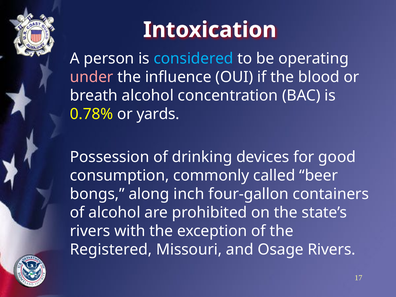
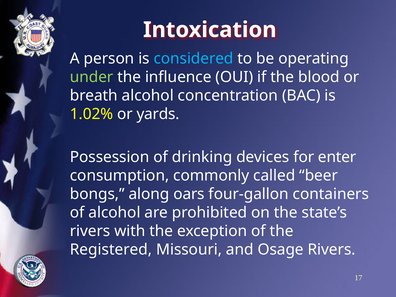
under colour: pink -> light green
0.78%: 0.78% -> 1.02%
good: good -> enter
inch: inch -> oars
